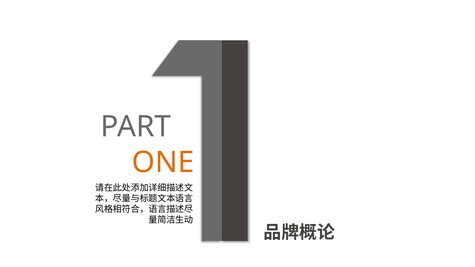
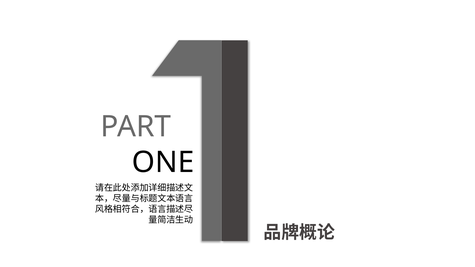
ONE colour: orange -> black
